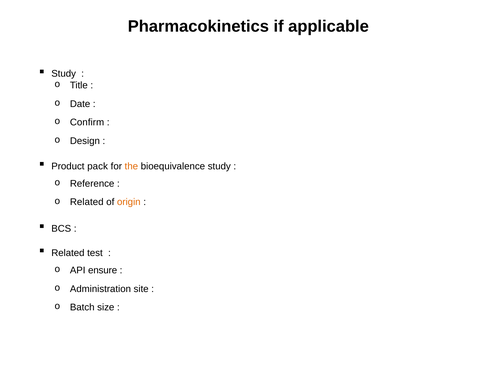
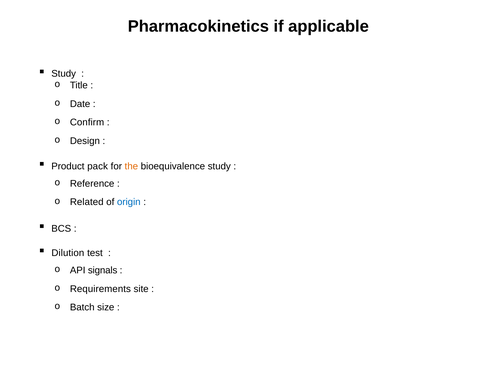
origin colour: orange -> blue
Related at (68, 252): Related -> Dilution
ensure: ensure -> signals
Administration: Administration -> Requirements
